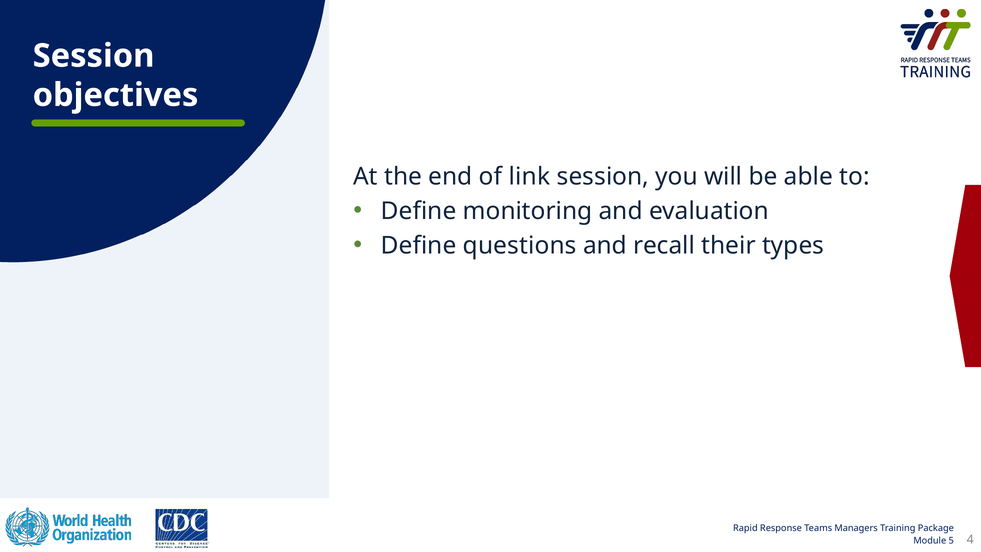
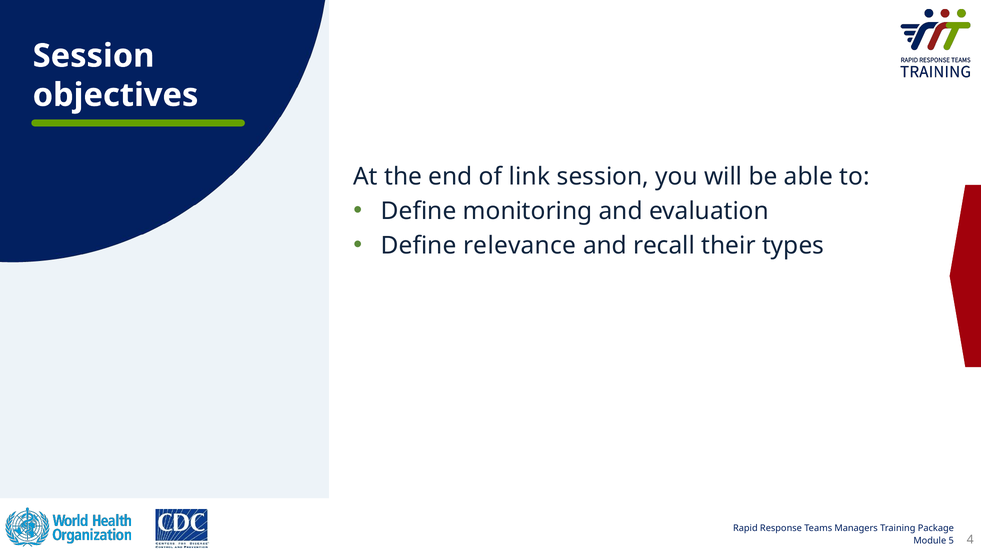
questions: questions -> relevance
